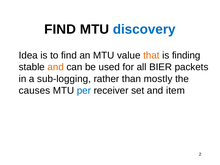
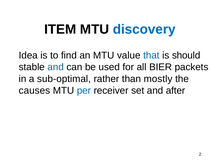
FIND at (60, 29): FIND -> ITEM
that colour: orange -> blue
finding: finding -> should
and at (56, 67) colour: orange -> blue
sub-logging: sub-logging -> sub-optimal
item: item -> after
